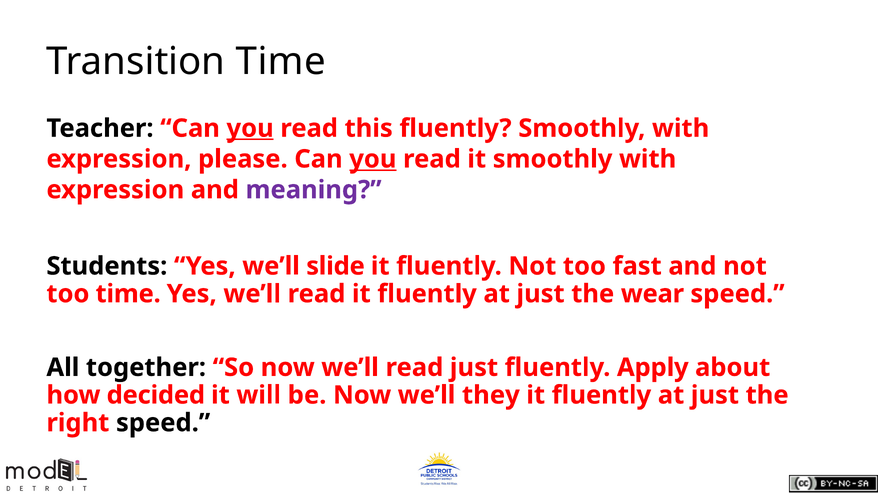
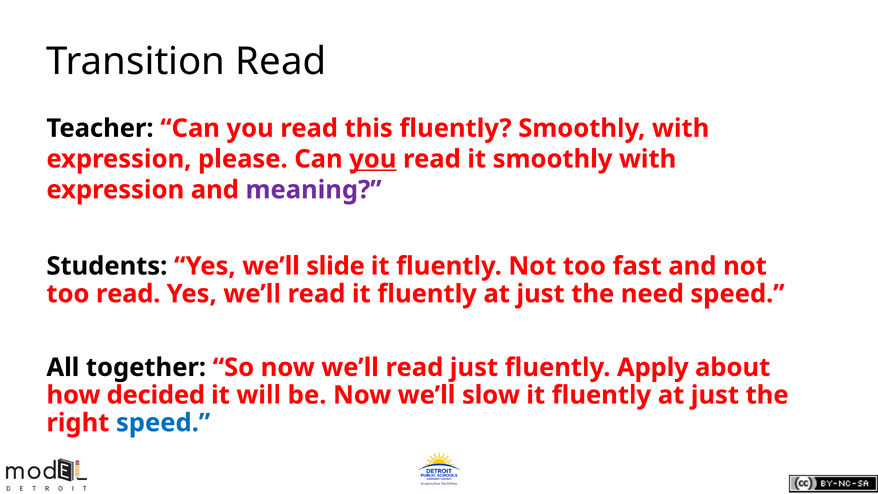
Transition Time: Time -> Read
you at (250, 128) underline: present -> none
too time: time -> read
wear: wear -> need
they: they -> slow
speed at (163, 423) colour: black -> blue
